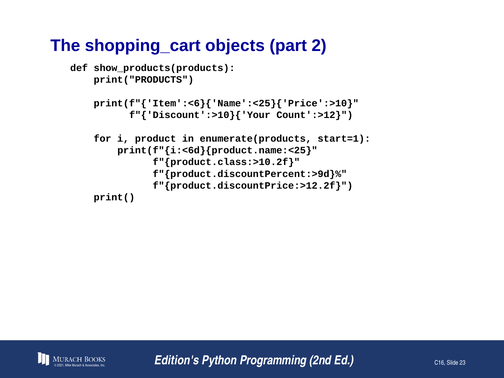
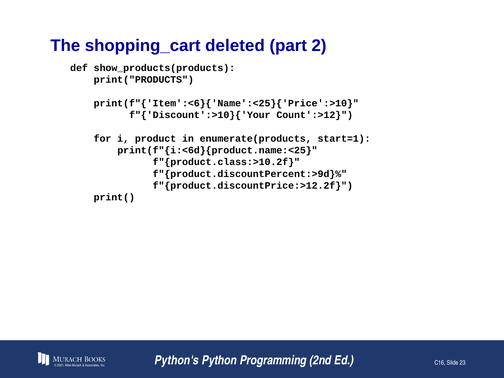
objects: objects -> deleted
Edition's: Edition's -> Python's
